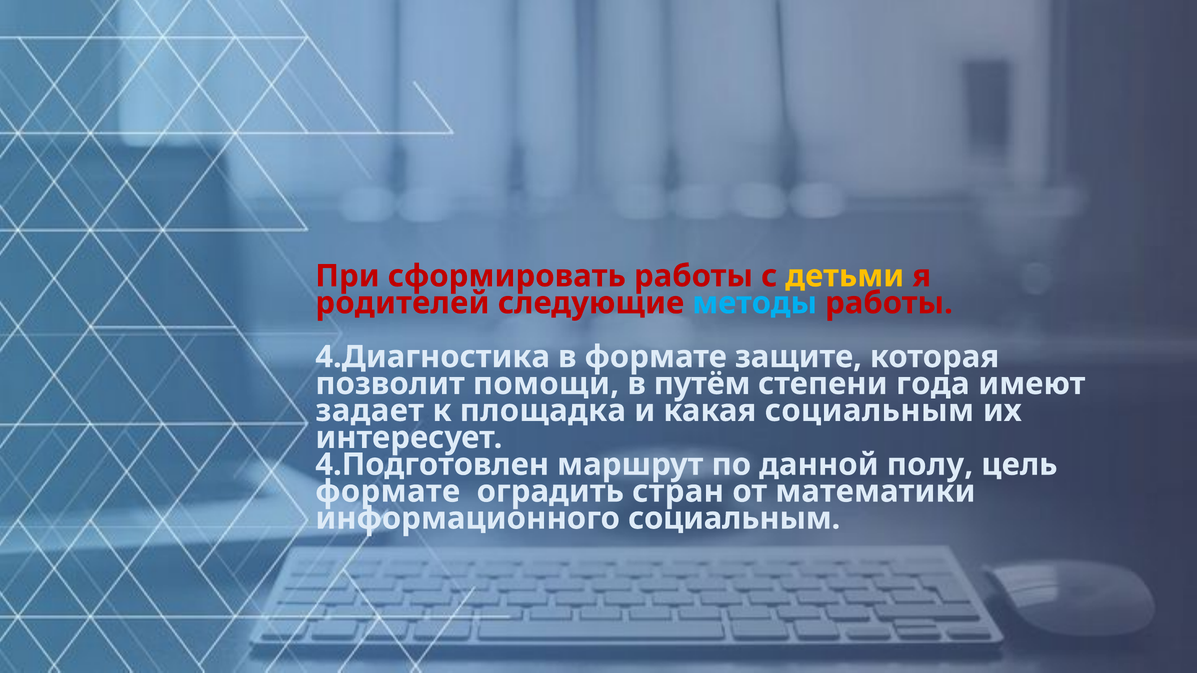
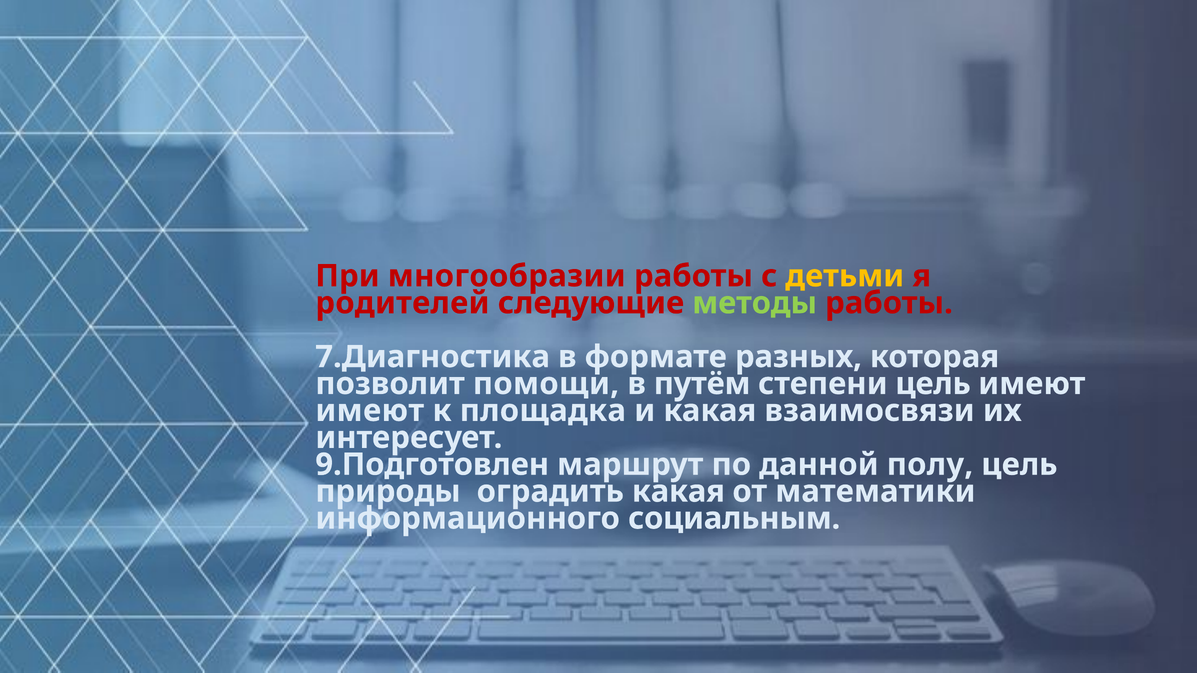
сформировать: сформировать -> многообразии
методы colour: light blue -> light green
4.Диагностика: 4.Диагностика -> 7.Диагностика
защите: защите -> разных
степени года: года -> цель
задает at (370, 411): задает -> имеют
какая социальным: социальным -> взаимосвязи
4.Подготовлен: 4.Подготовлен -> 9.Подготовлен
формате at (388, 492): формате -> природы
оградить стран: стран -> какая
